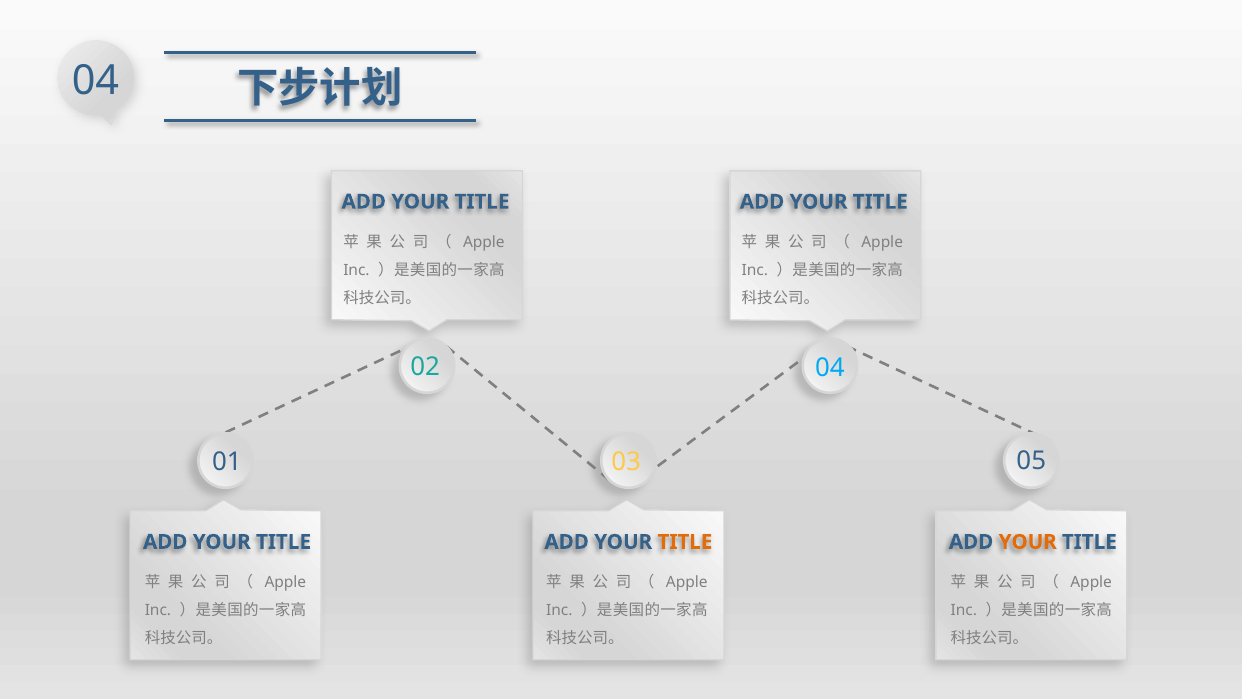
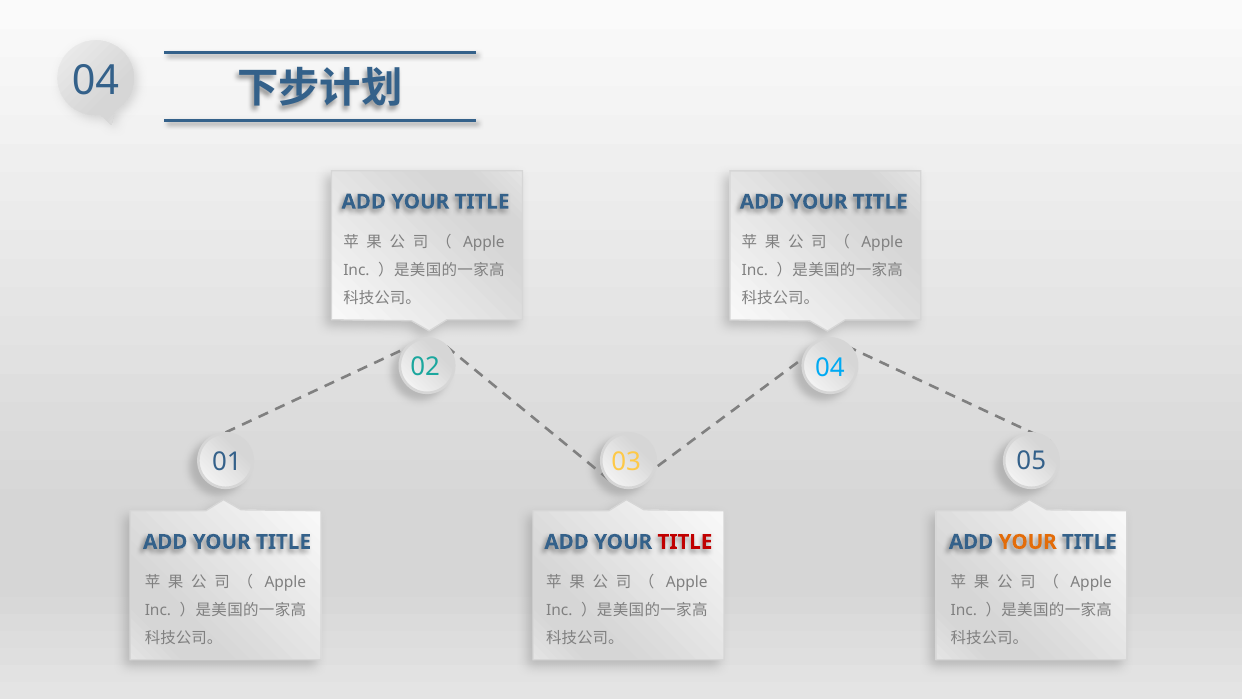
TITLE at (685, 542) colour: orange -> red
